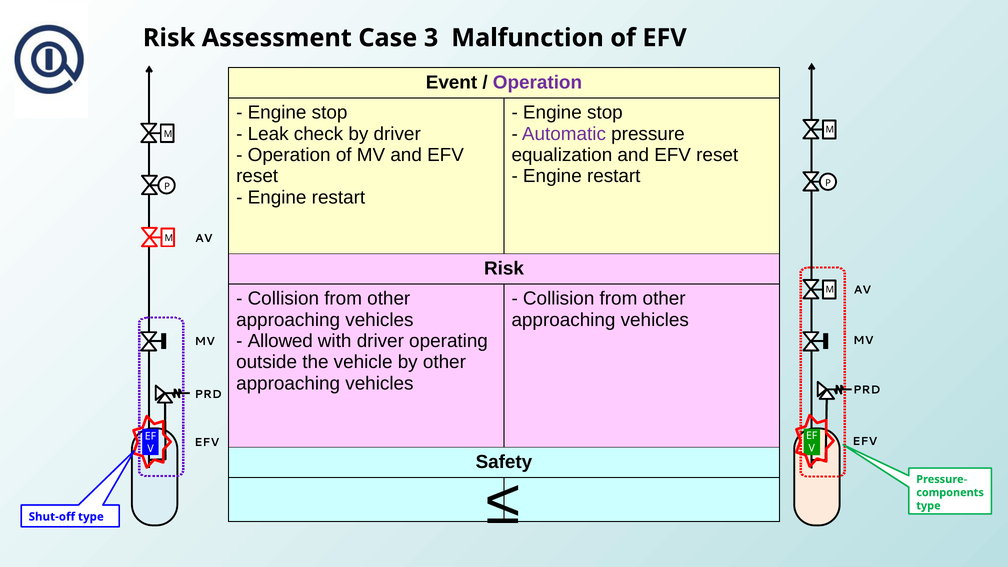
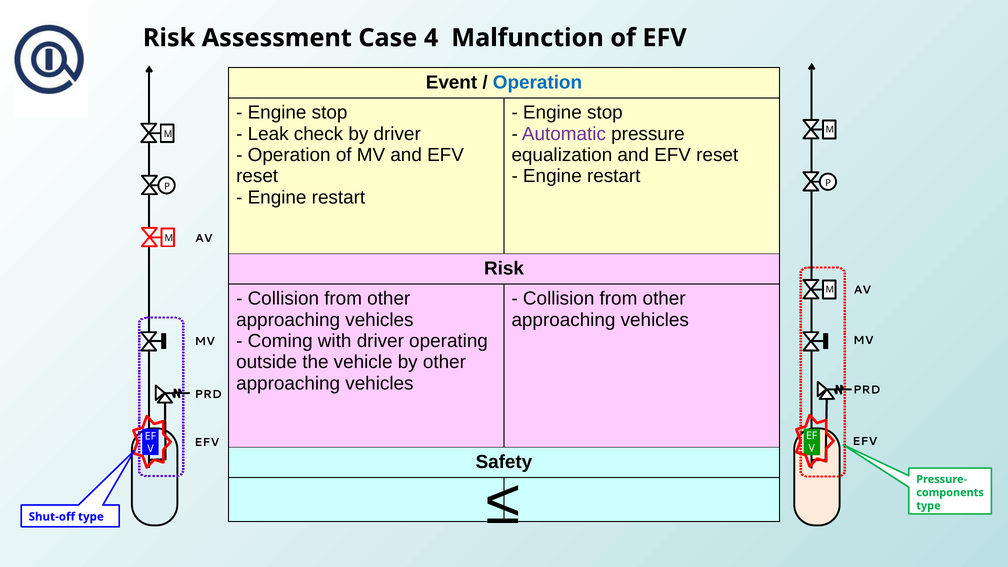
3: 3 -> 4
Operation at (537, 82) colour: purple -> blue
Allowed: Allowed -> Coming
